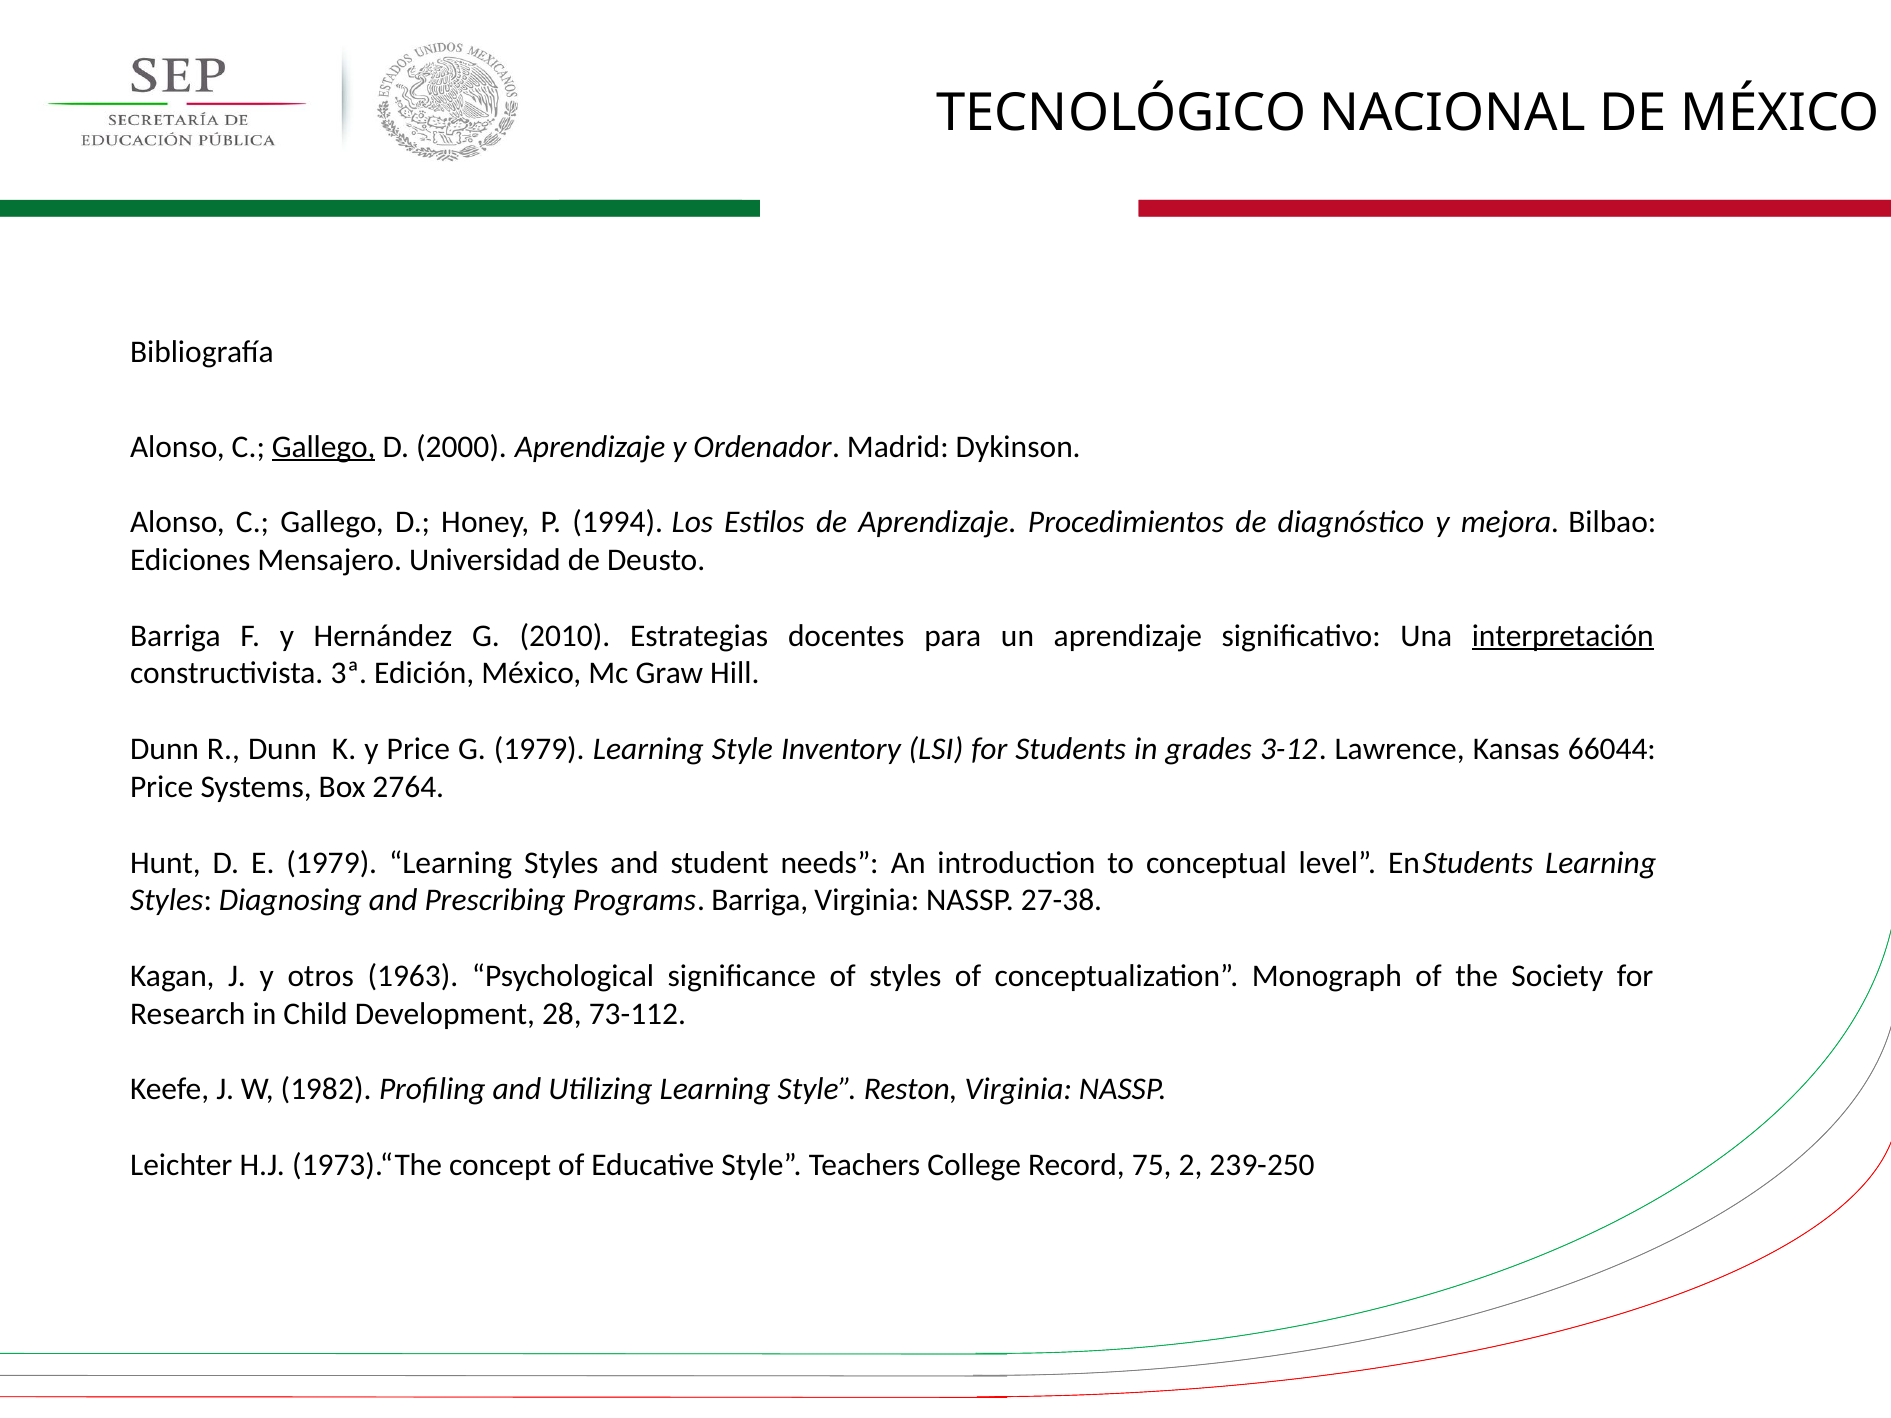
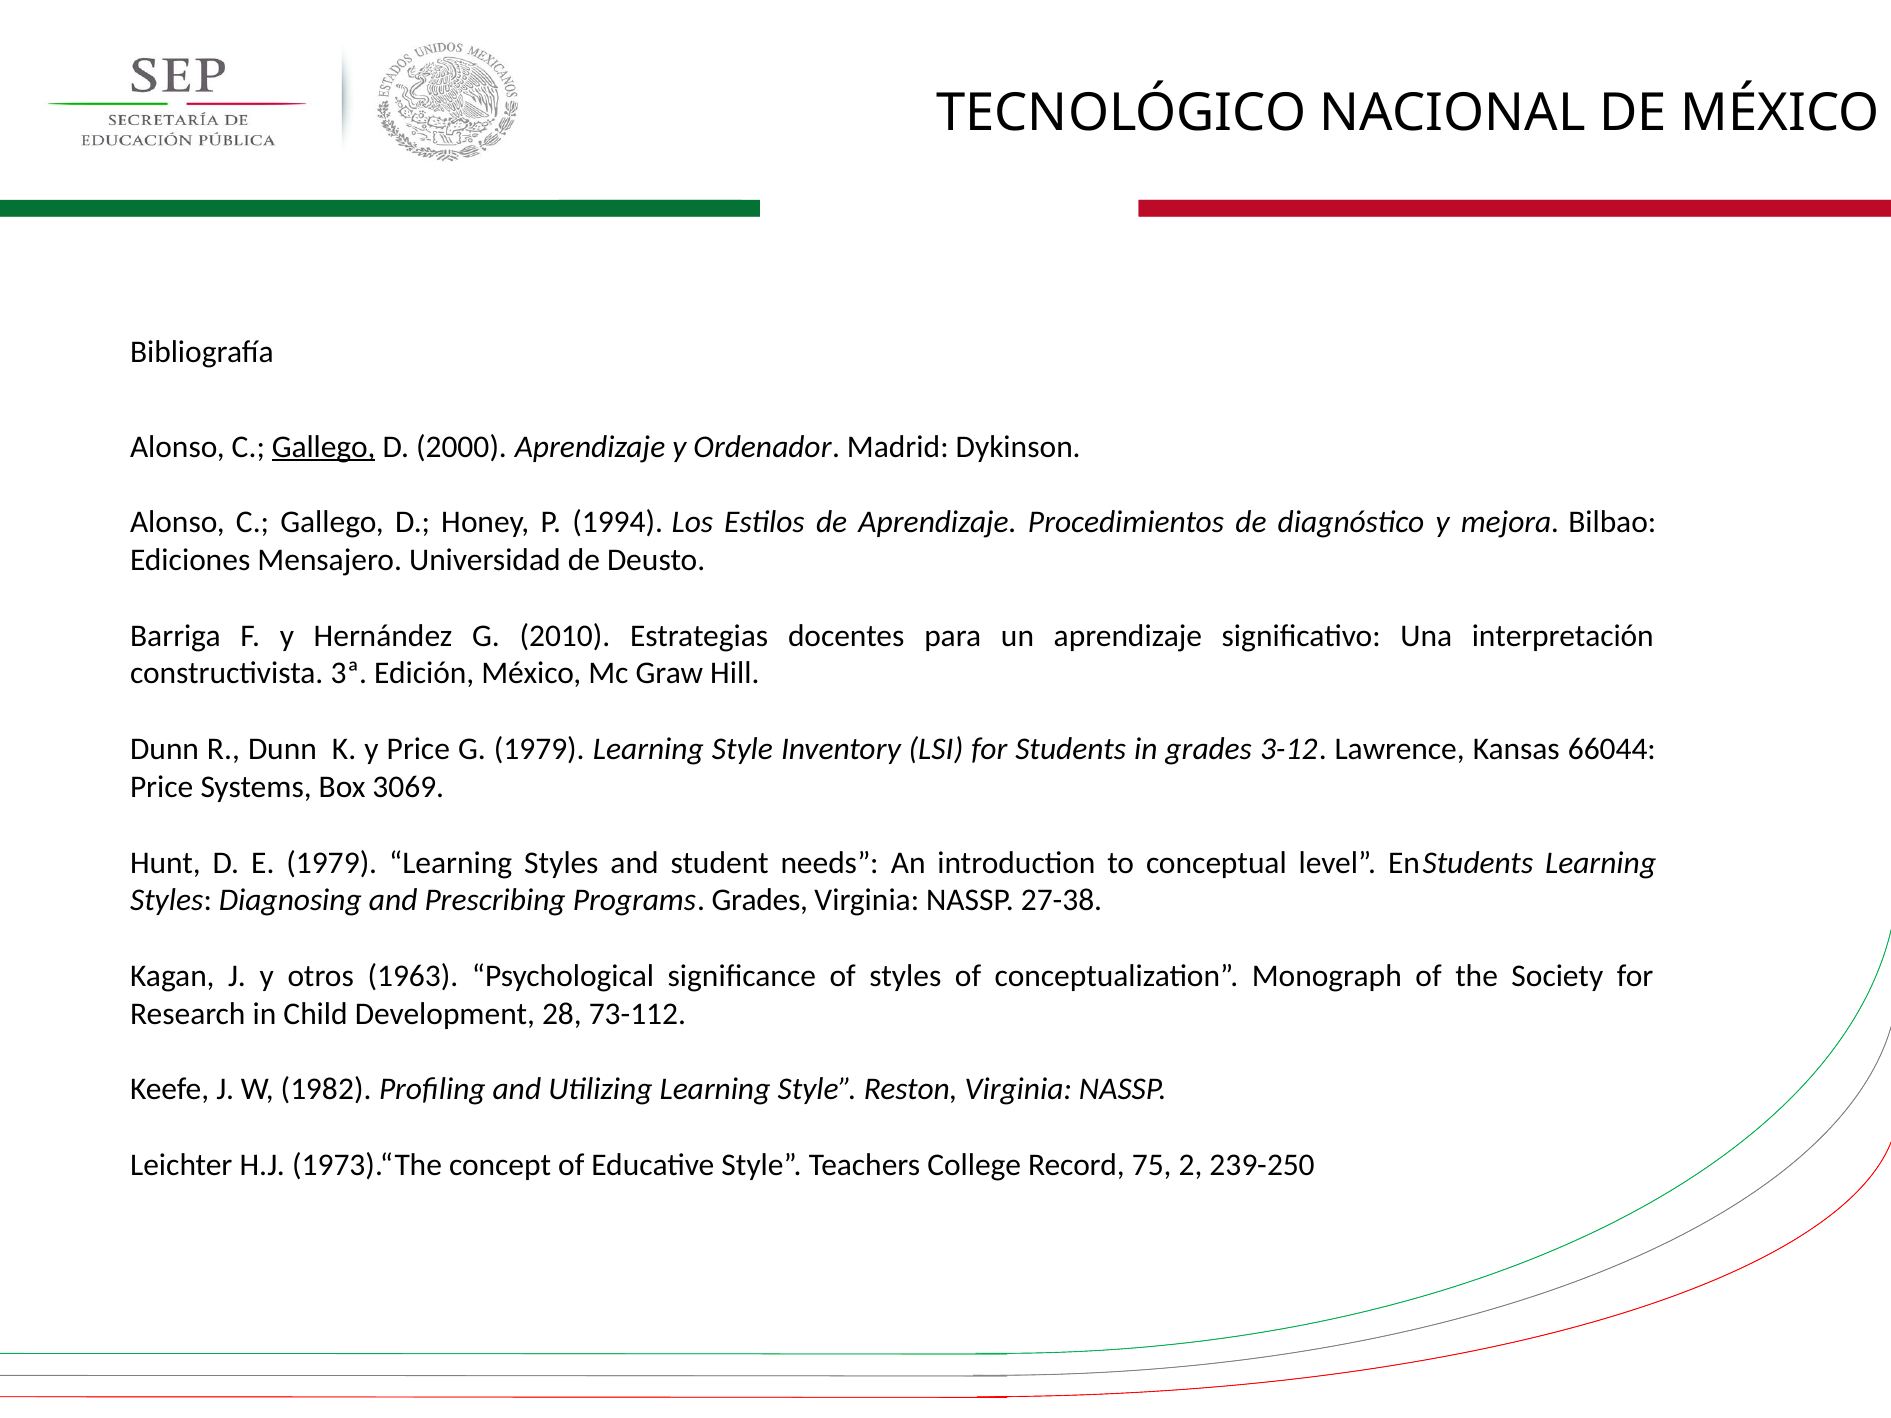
interpretación underline: present -> none
2764: 2764 -> 3069
Programs Barriga: Barriga -> Grades
